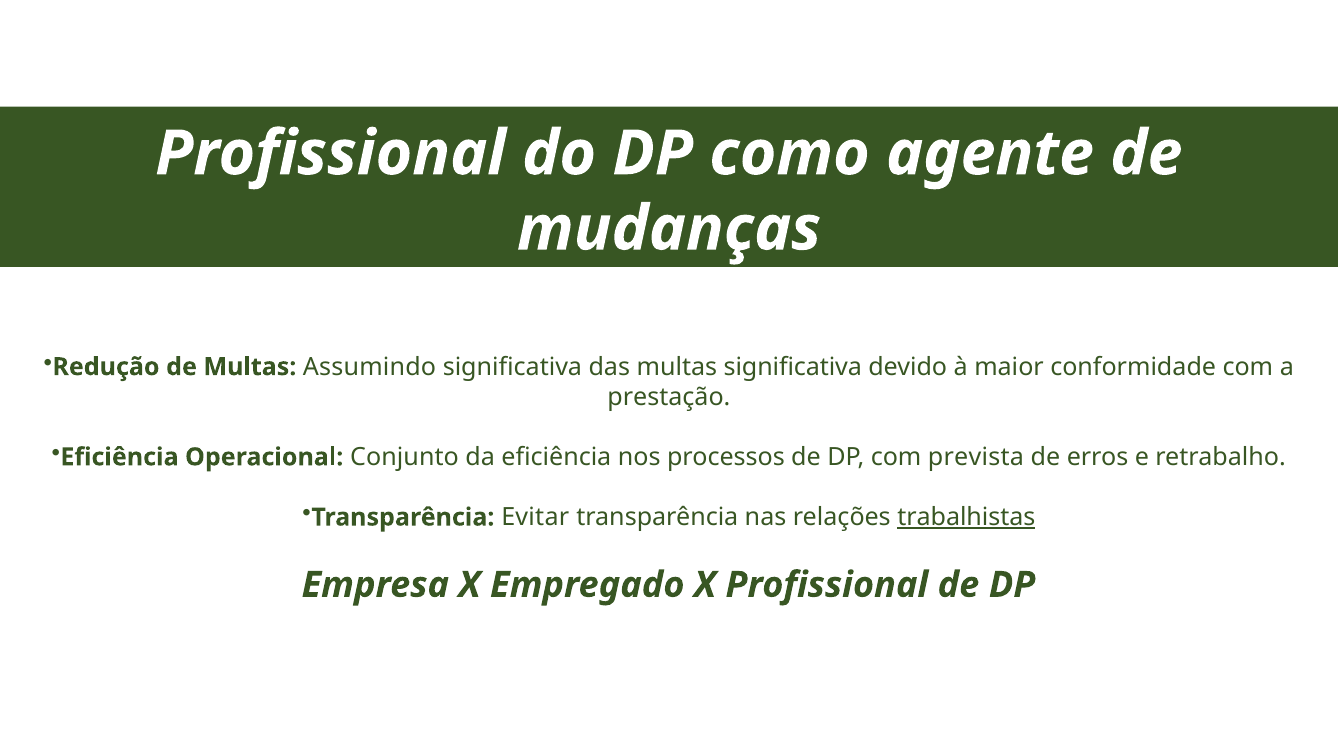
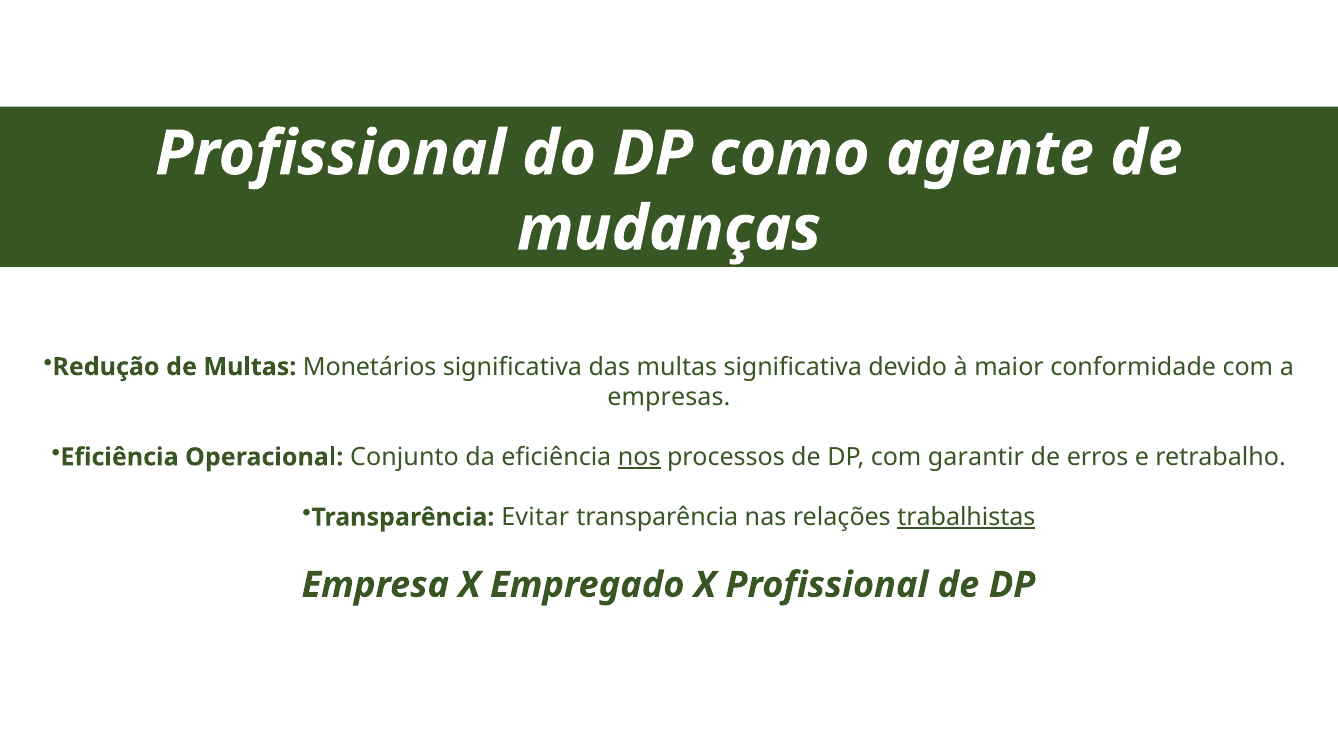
Assumindo: Assumindo -> Monetários
prestação: prestação -> empresas
nos underline: none -> present
prevista: prevista -> garantir
